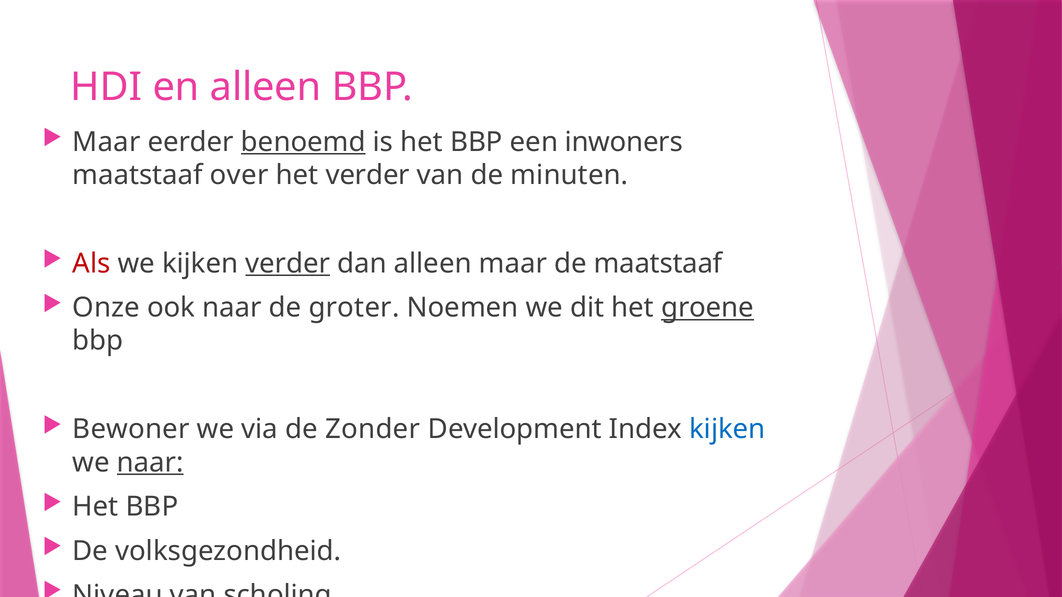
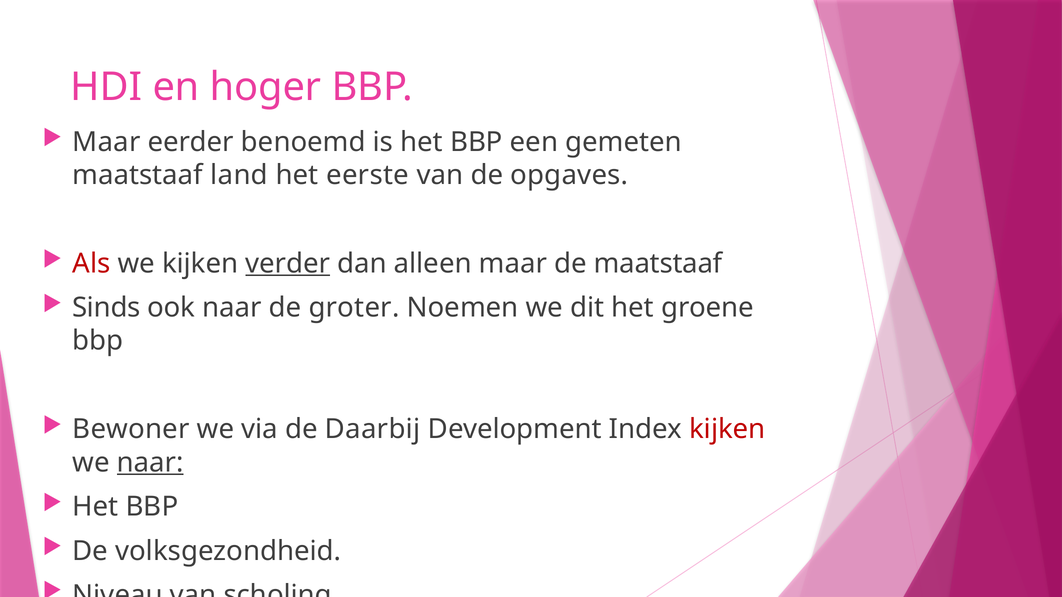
en alleen: alleen -> hoger
benoemd underline: present -> none
inwoners: inwoners -> gemeten
over: over -> land
het verder: verder -> eerste
minuten: minuten -> opgaves
Onze: Onze -> Sinds
groene underline: present -> none
Zonder: Zonder -> Daarbij
kijken at (727, 430) colour: blue -> red
